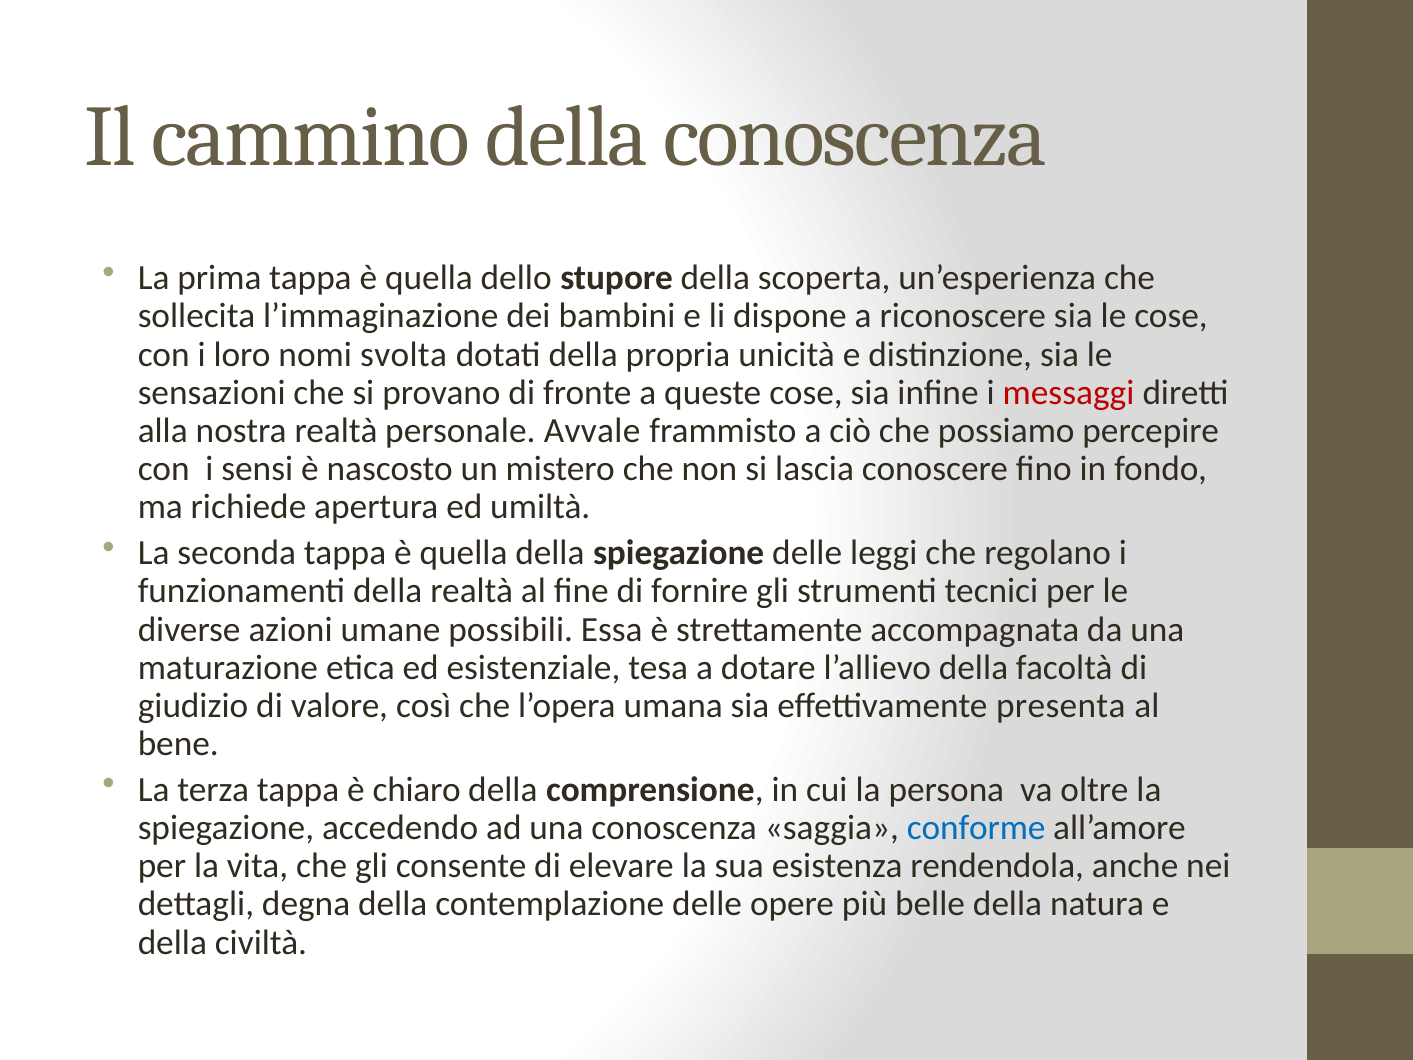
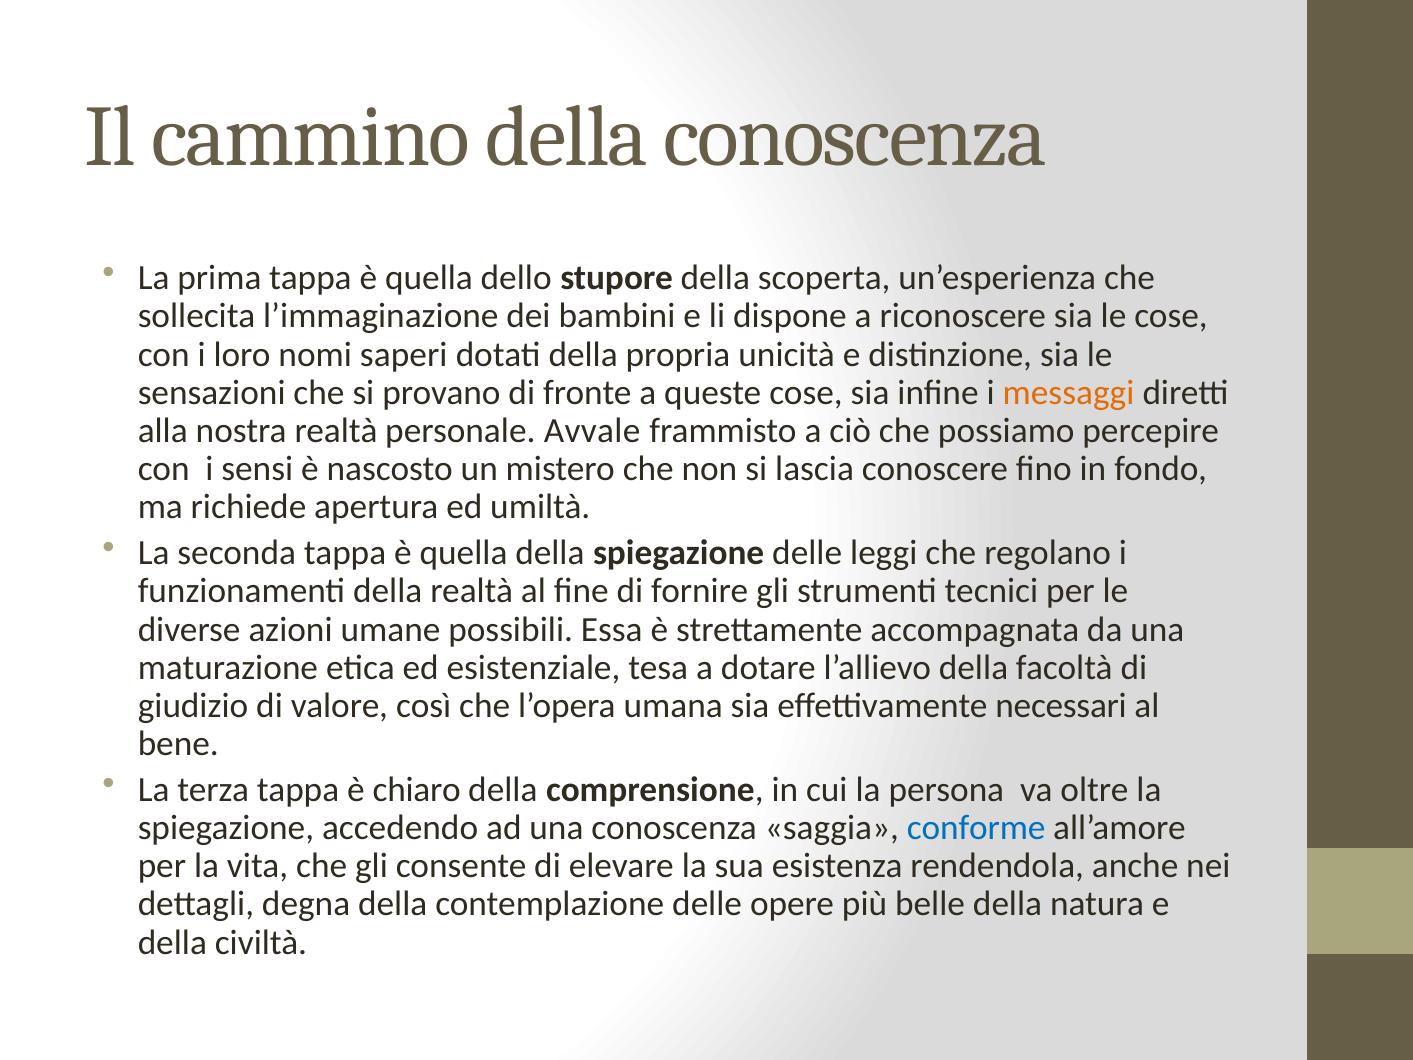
svolta: svolta -> saperi
messaggi colour: red -> orange
presenta: presenta -> necessari
